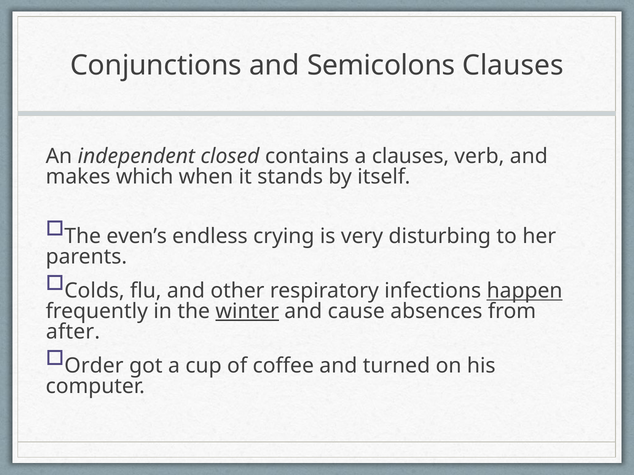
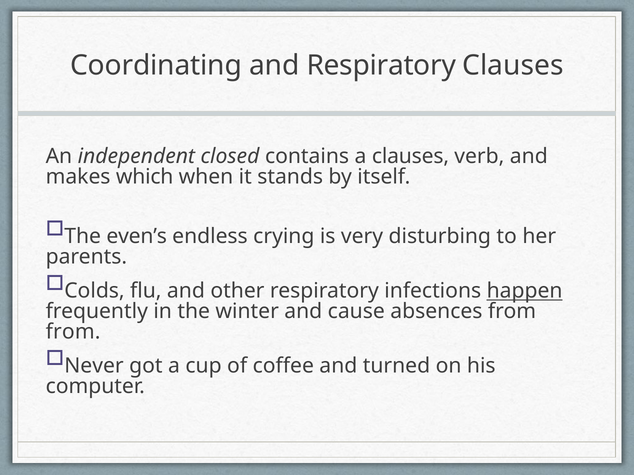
Conjunctions: Conjunctions -> Coordinating
and Semicolons: Semicolons -> Respiratory
winter underline: present -> none
after at (73, 332): after -> from
Order: Order -> Never
